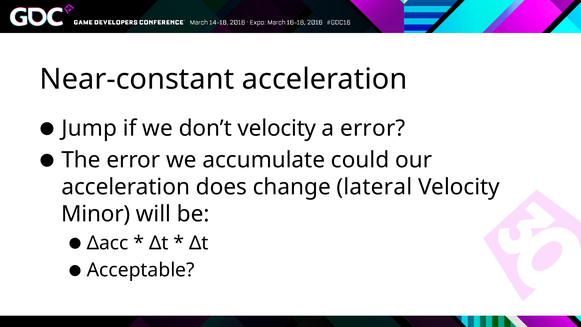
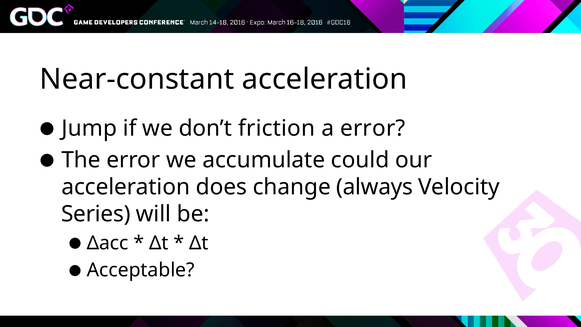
don’t velocity: velocity -> friction
lateral: lateral -> always
Minor: Minor -> Series
